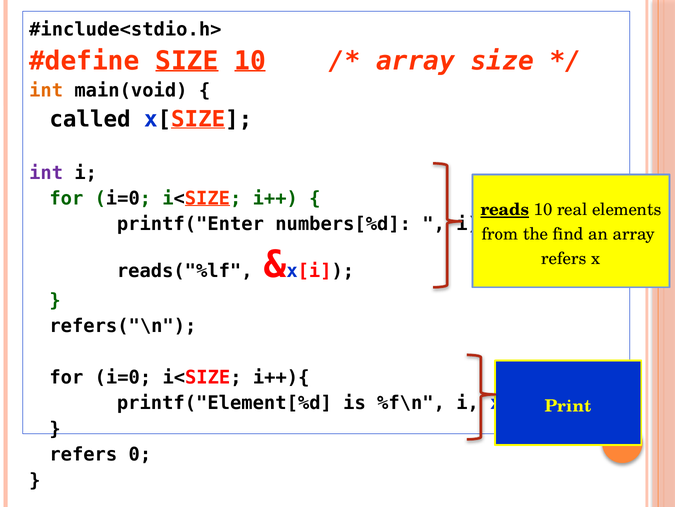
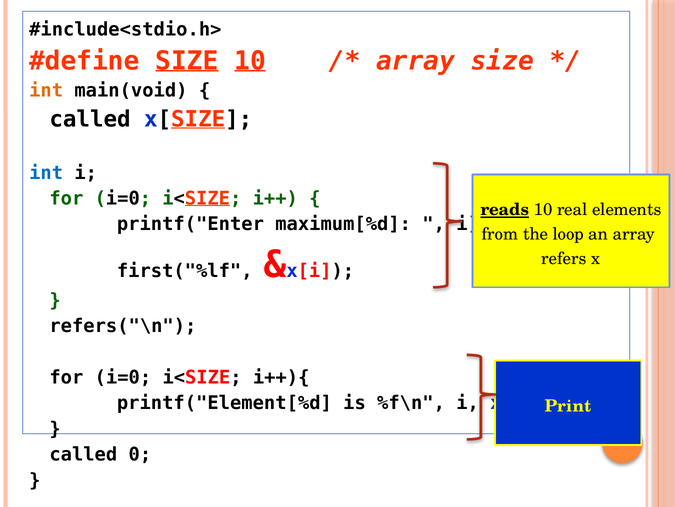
int at (46, 173) colour: purple -> blue
numbers[%d: numbers[%d -> maximum[%d
find: find -> loop
reads("%lf: reads("%lf -> first("%lf
refers at (83, 454): refers -> called
